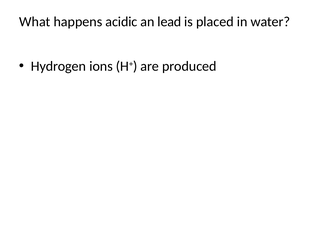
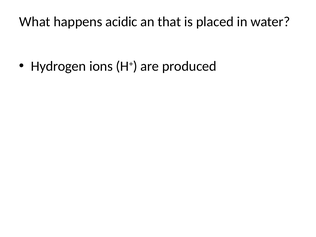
lead: lead -> that
